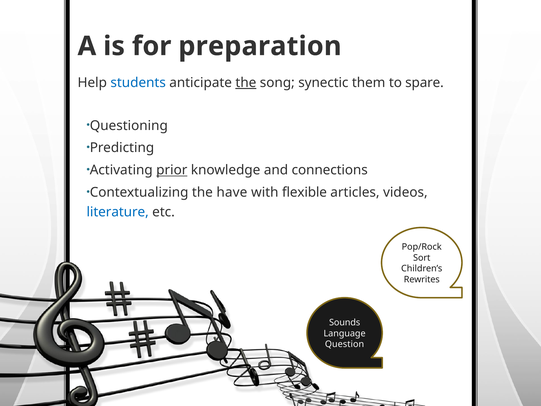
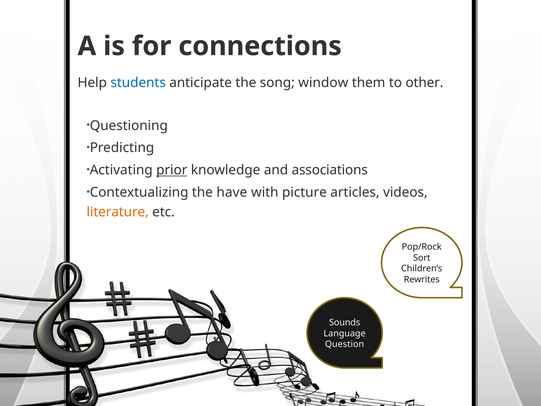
preparation: preparation -> connections
the at (246, 83) underline: present -> none
synectic: synectic -> window
spare: spare -> other
connections: connections -> associations
flexible: flexible -> picture
literature colour: blue -> orange
